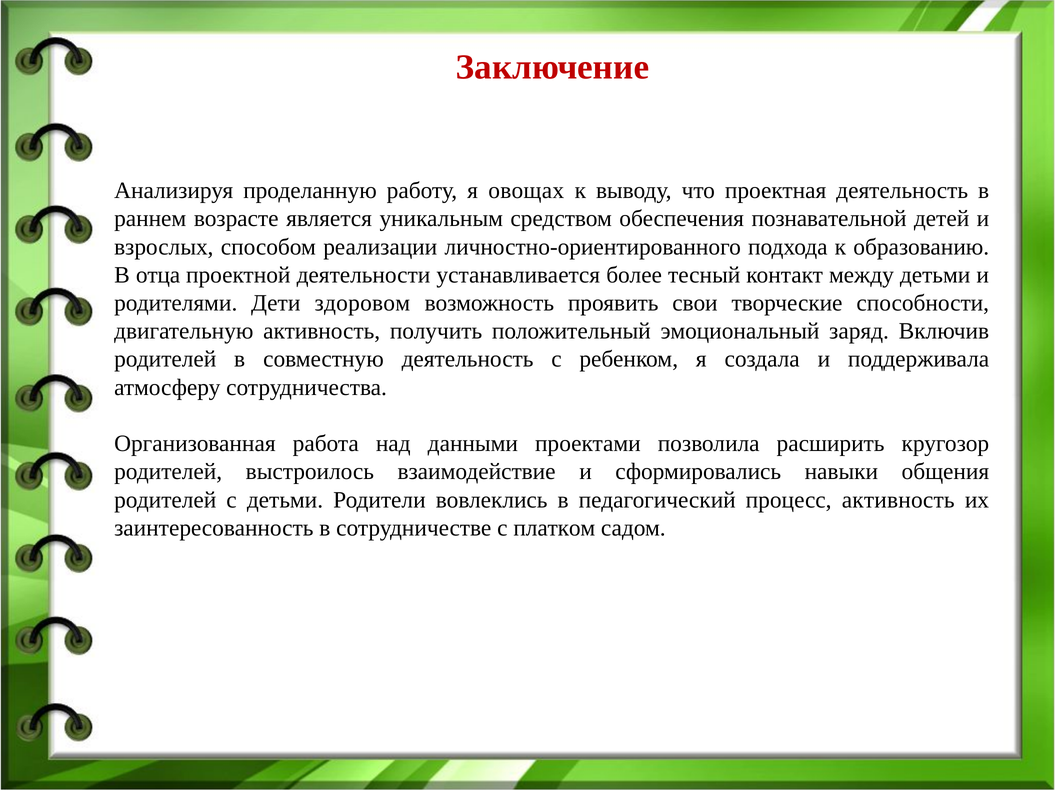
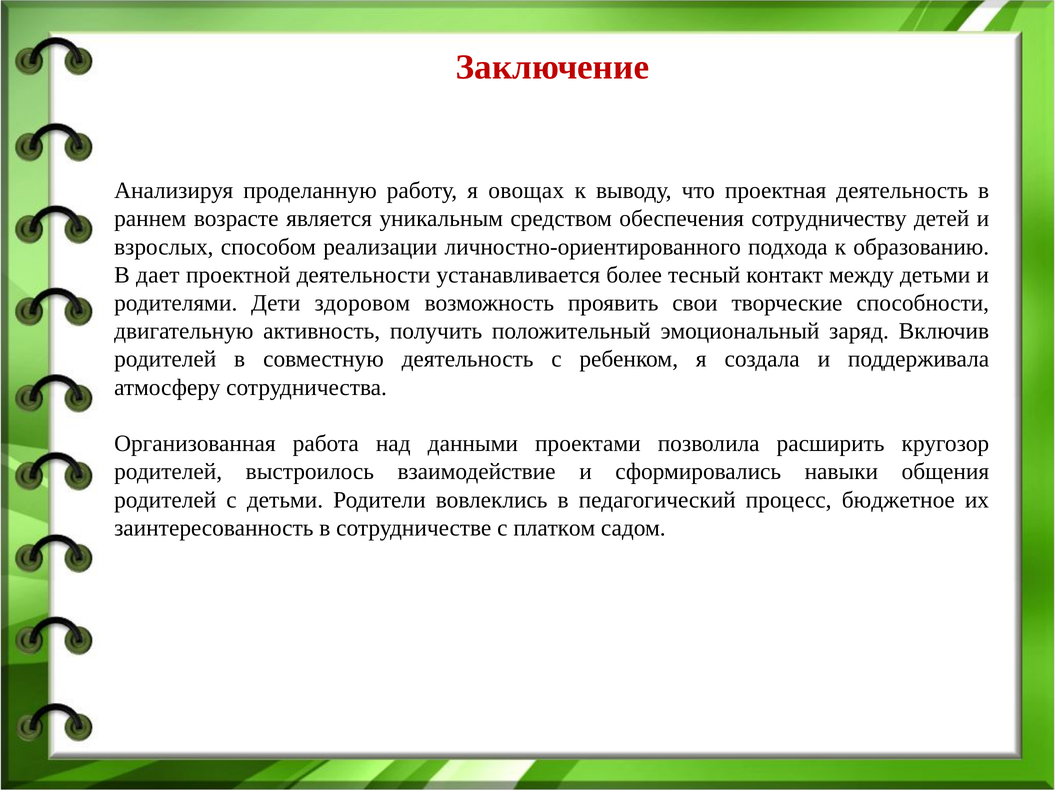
познавательной: познавательной -> сотрудничеству
отца: отца -> дает
процесс активность: активность -> бюджетное
